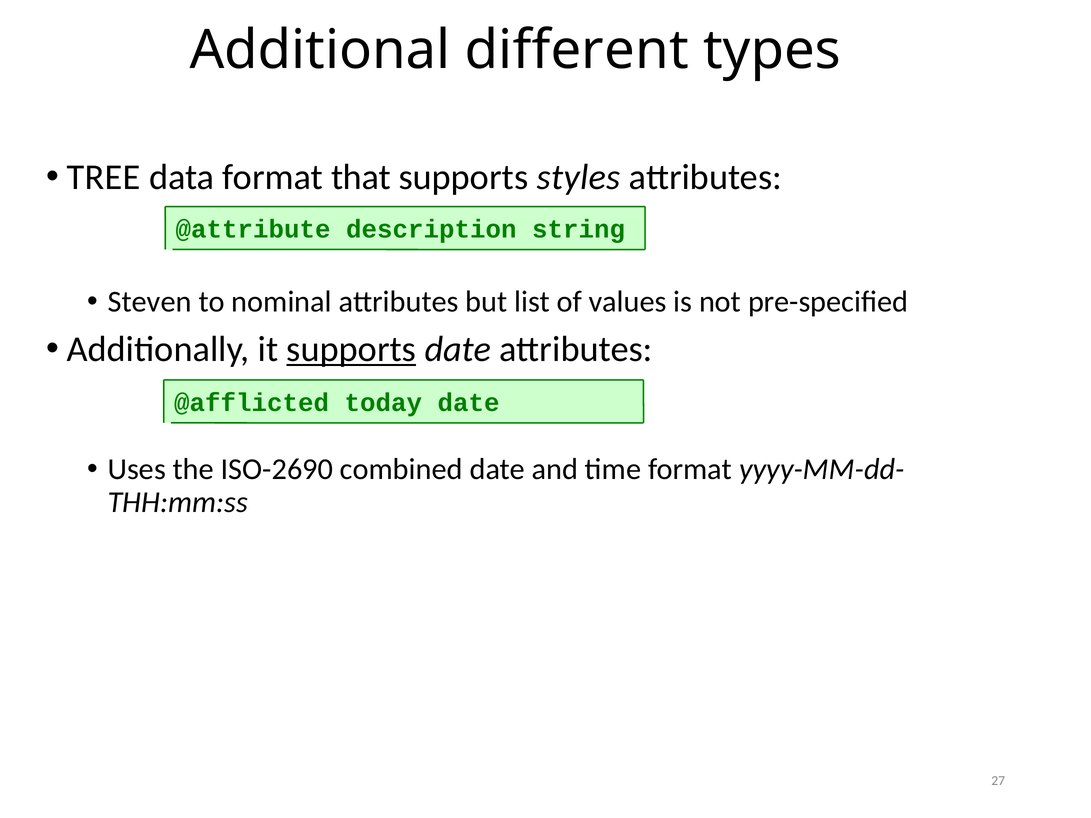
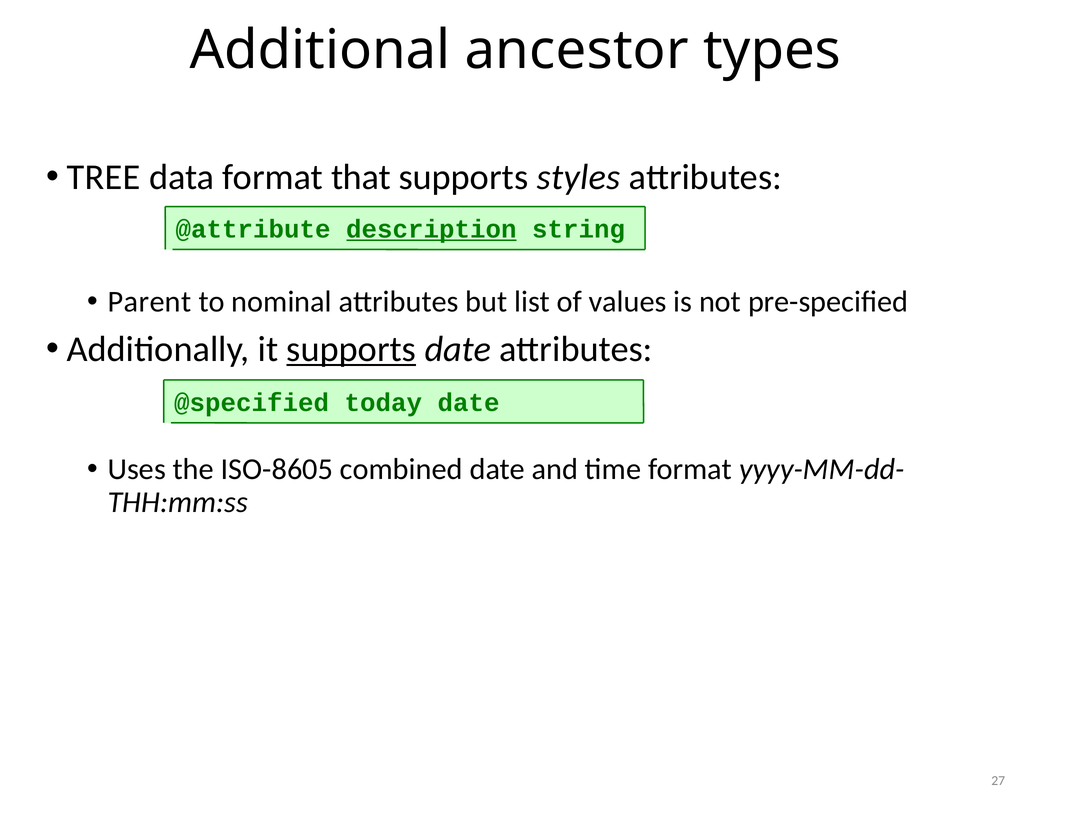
different: different -> ancestor
description underline: none -> present
Steven: Steven -> Parent
@afflicted: @afflicted -> @specified
ISO-2690: ISO-2690 -> ISO-8605
